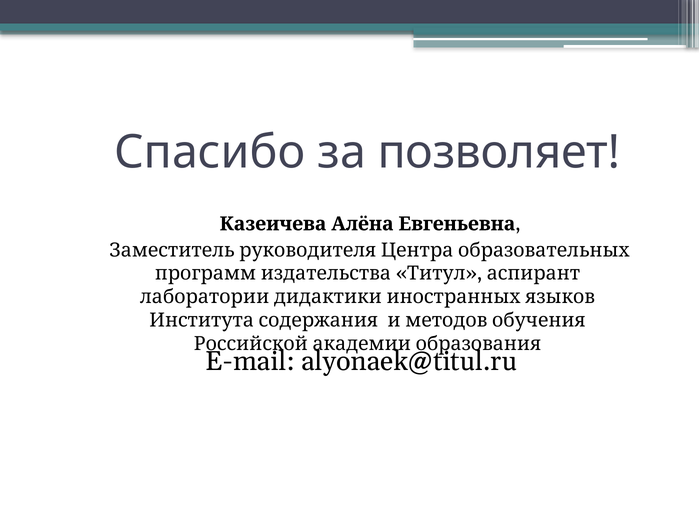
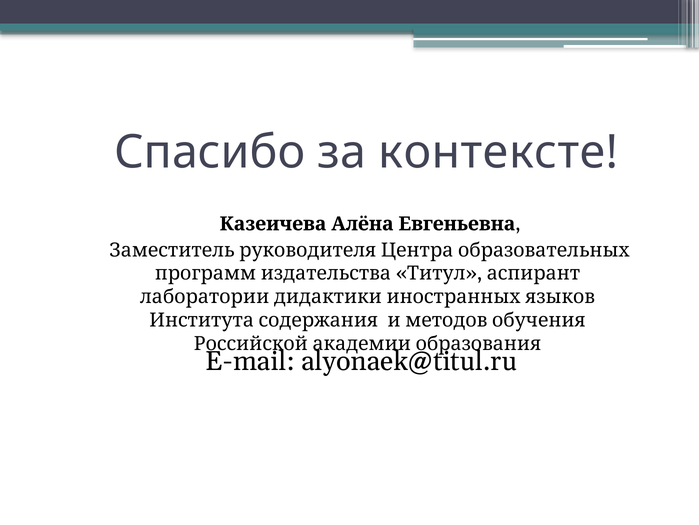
позволяет: позволяет -> контексте
